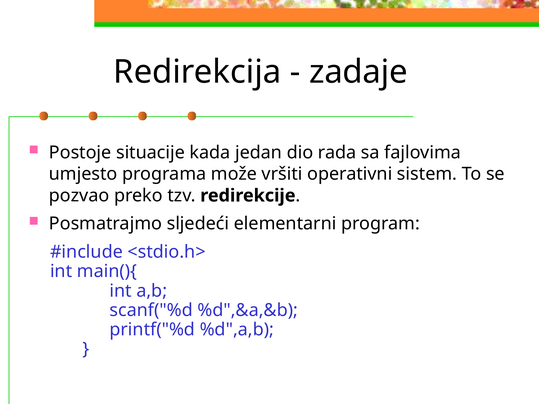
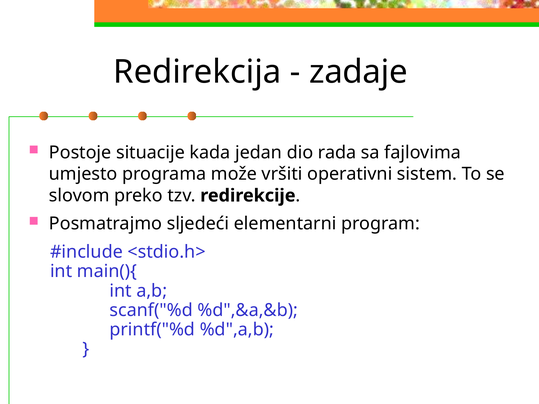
pozvao: pozvao -> slovom
